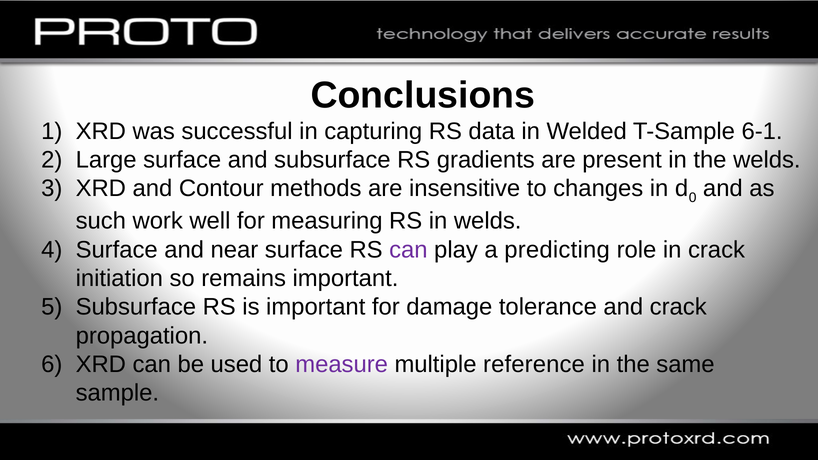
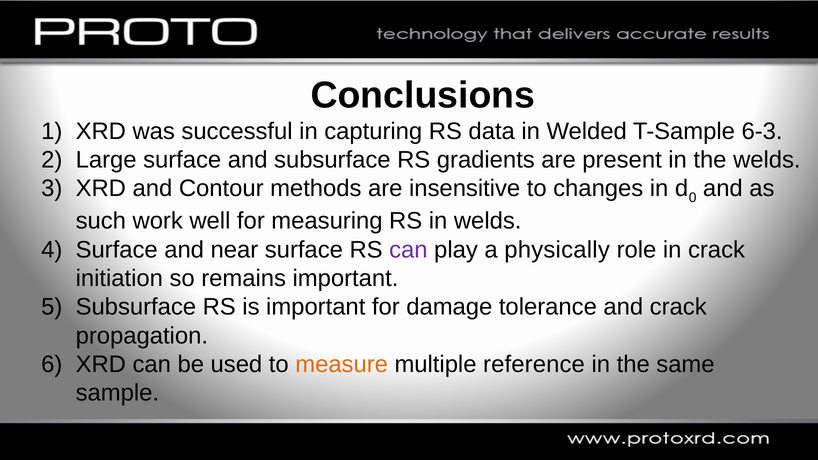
6-1: 6-1 -> 6-3
predicting: predicting -> physically
measure colour: purple -> orange
